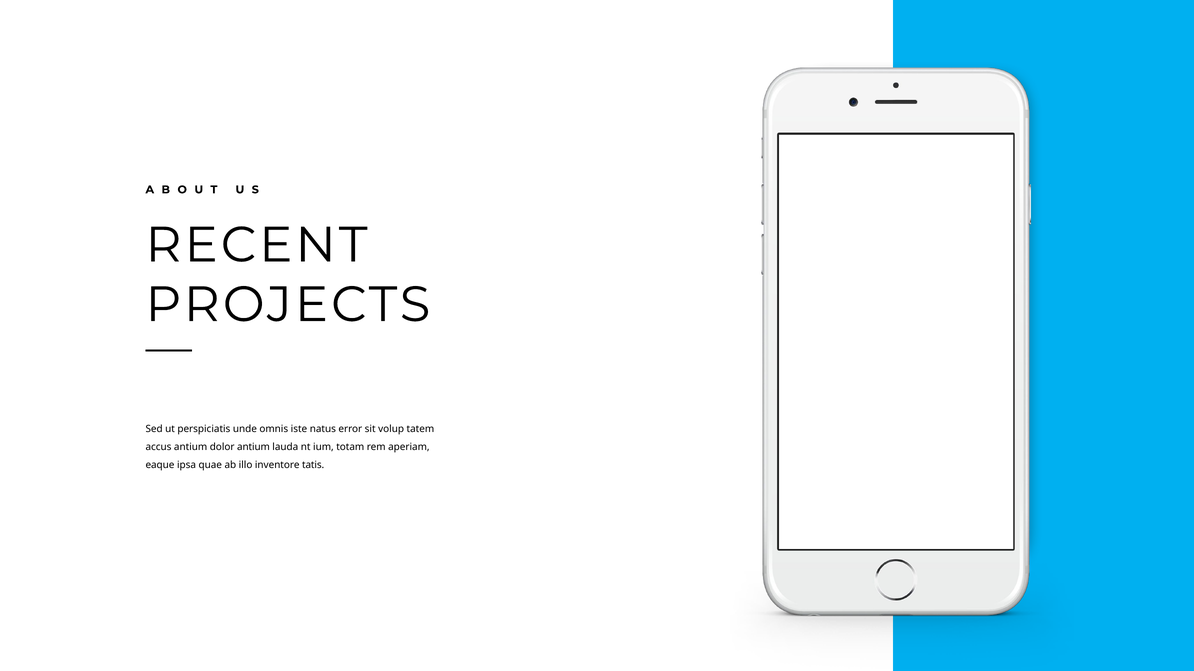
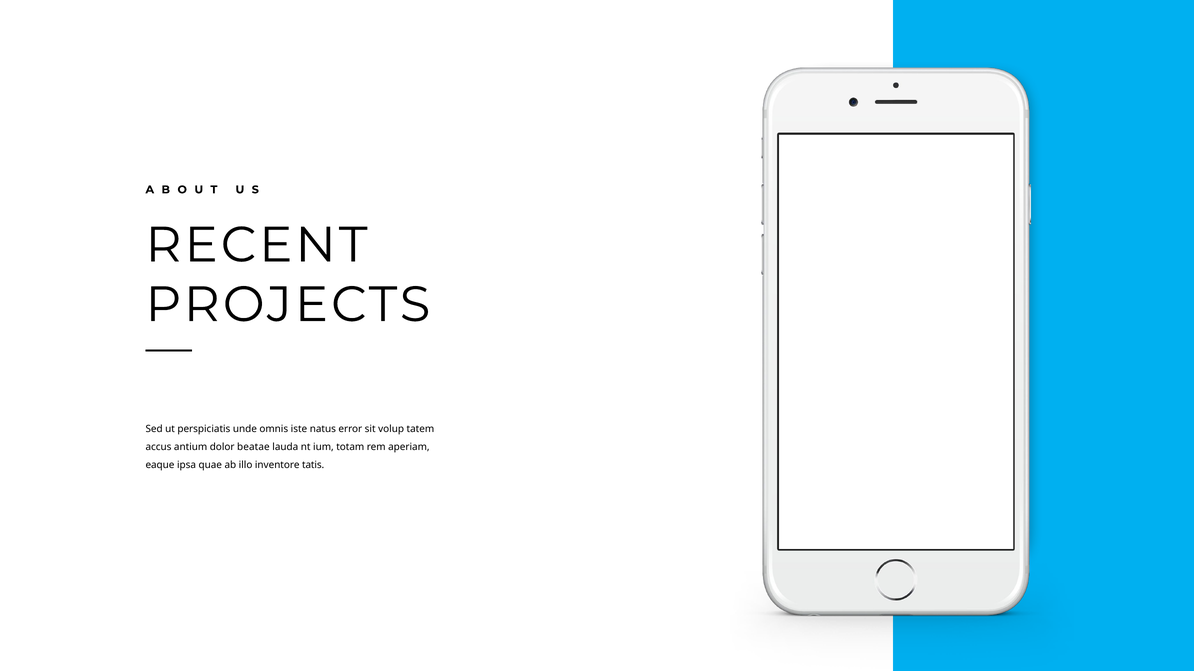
dolor antium: antium -> beatae
